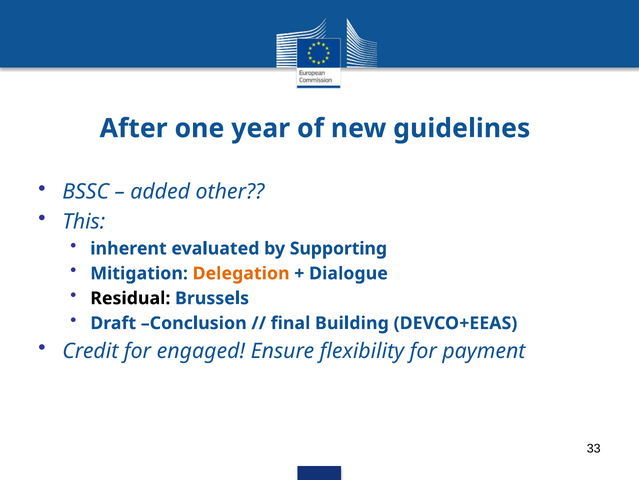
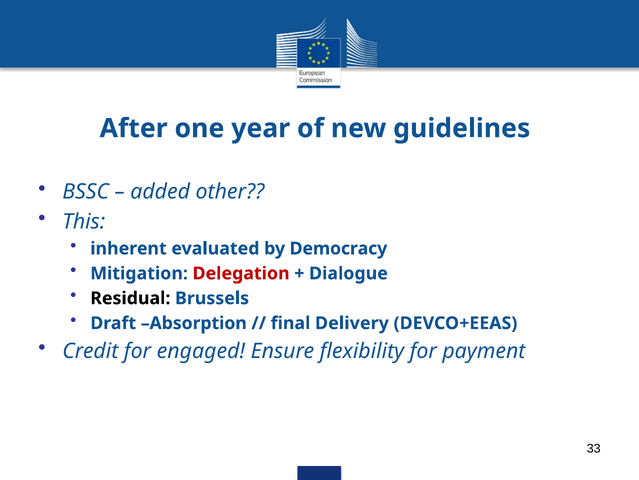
Supporting: Supporting -> Democracy
Delegation colour: orange -> red
Conclusion: Conclusion -> Absorption
Building: Building -> Delivery
